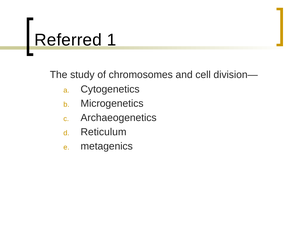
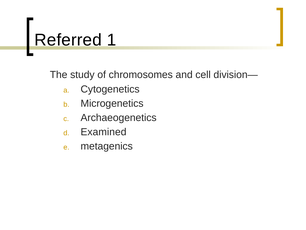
Reticulum: Reticulum -> Examined
